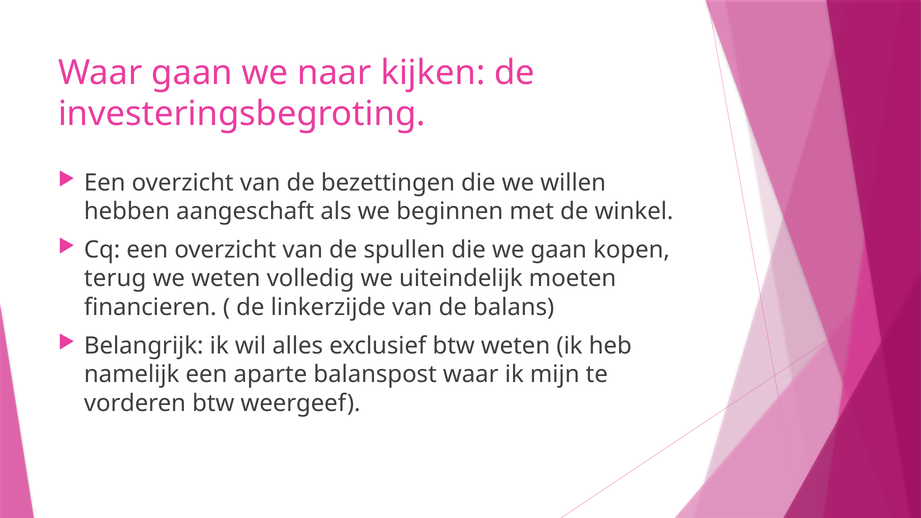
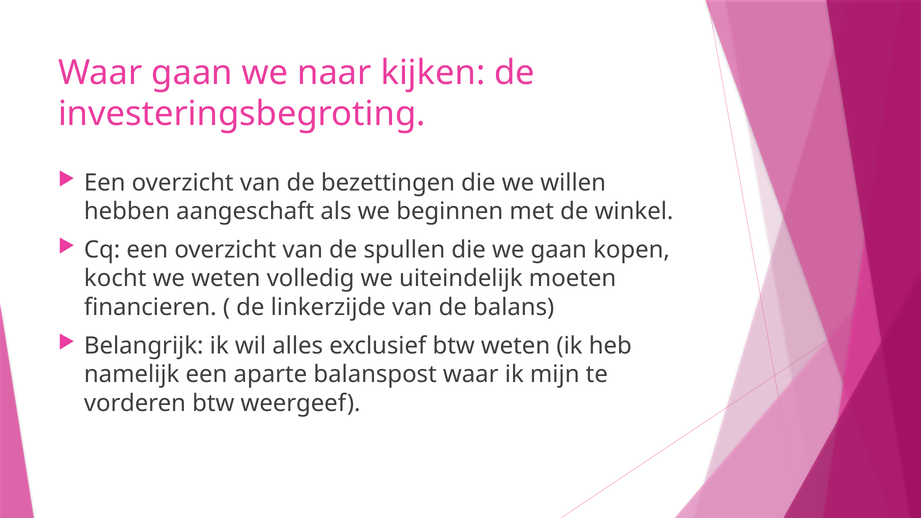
terug: terug -> kocht
